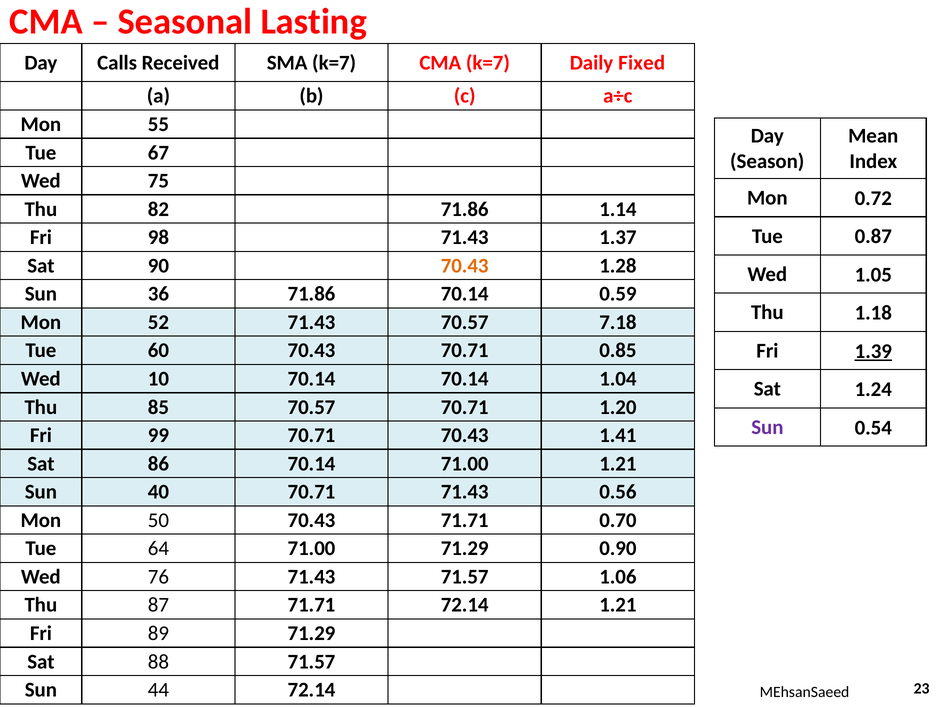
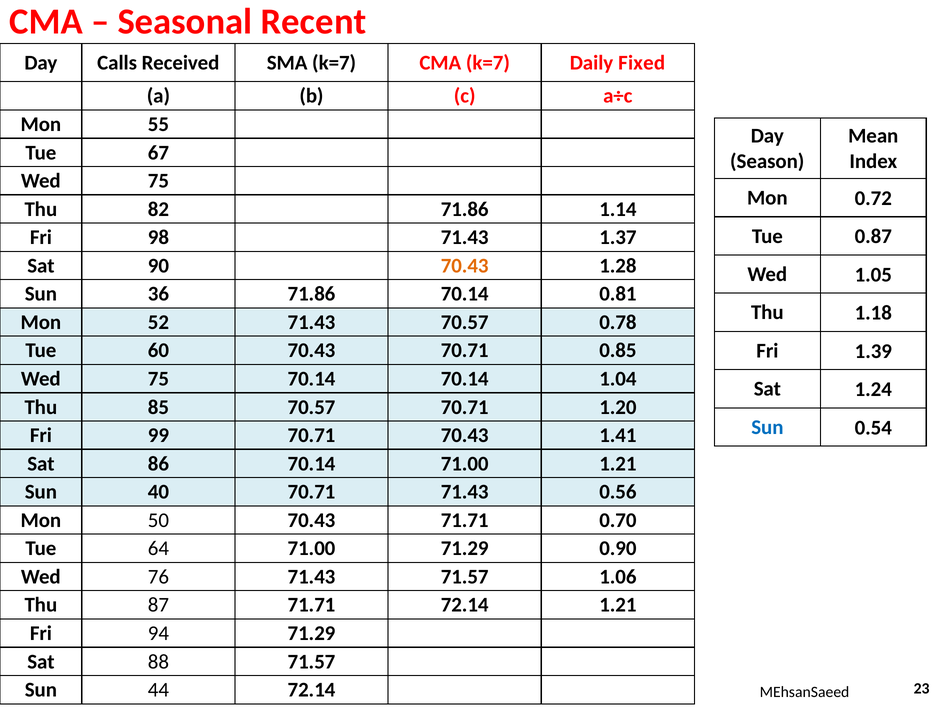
Lasting: Lasting -> Recent
0.59: 0.59 -> 0.81
7.18: 7.18 -> 0.78
1.39 underline: present -> none
10 at (158, 379): 10 -> 75
Sun at (767, 427) colour: purple -> blue
89: 89 -> 94
